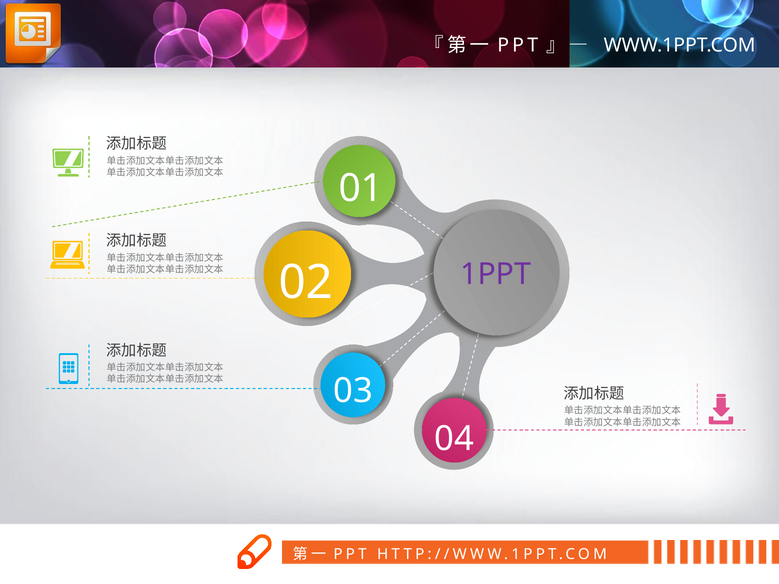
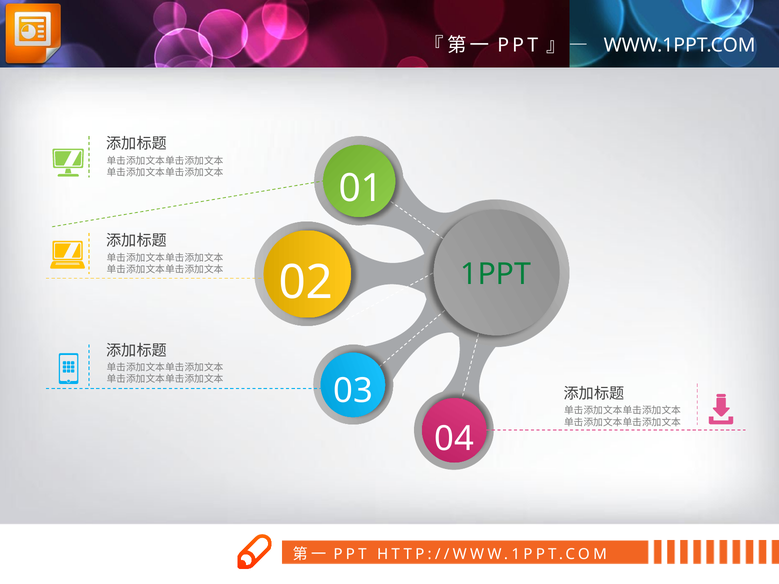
1PPT colour: purple -> green
